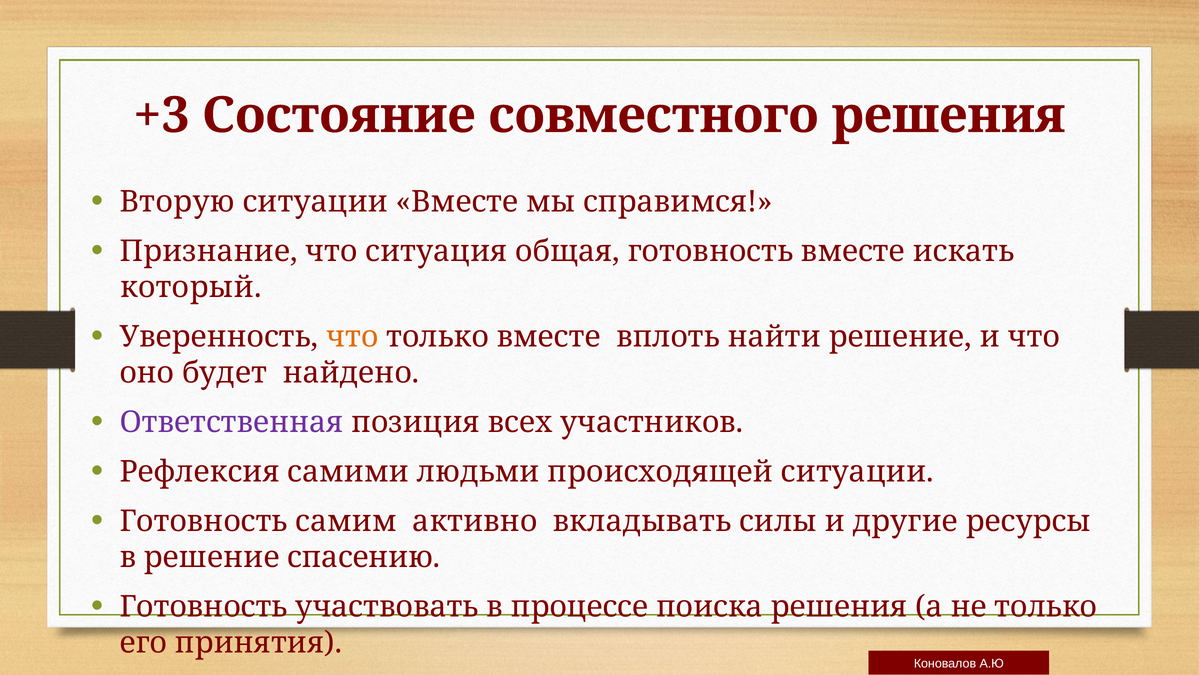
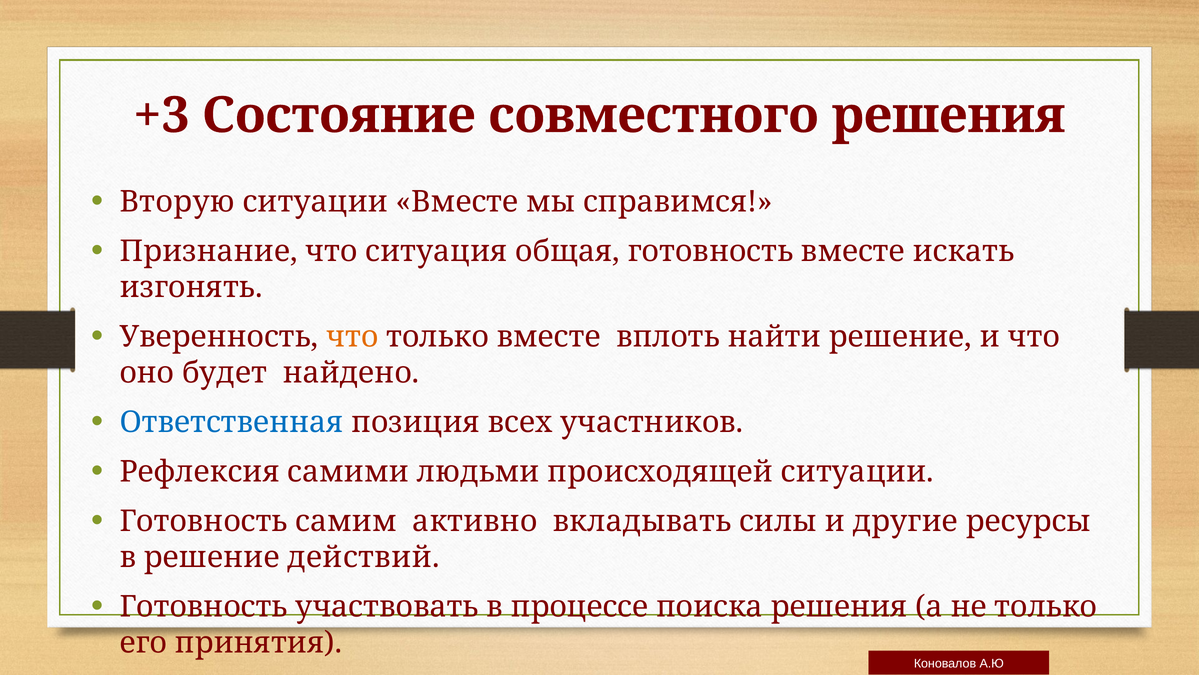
который: который -> изгонять
Ответственная colour: purple -> blue
спасению: спасению -> действий
